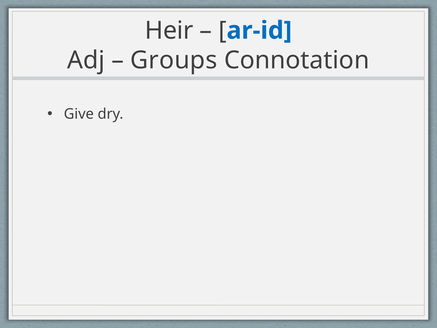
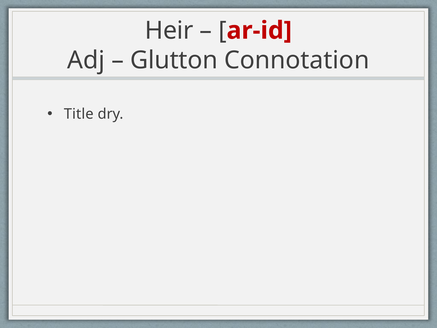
ar-id colour: blue -> red
Groups: Groups -> Glutton
Give: Give -> Title
